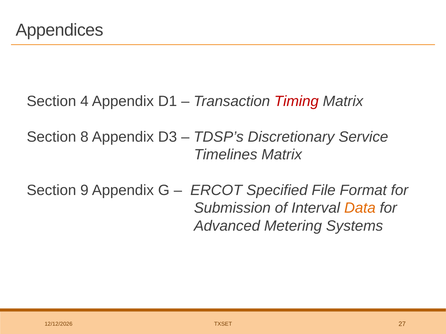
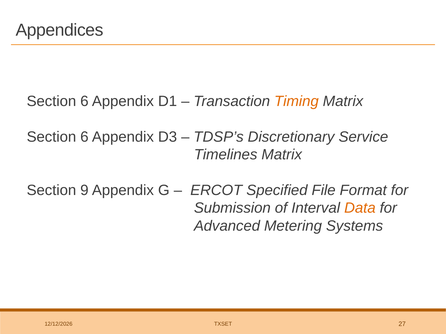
4 at (84, 101): 4 -> 6
Timing colour: red -> orange
8 at (84, 137): 8 -> 6
